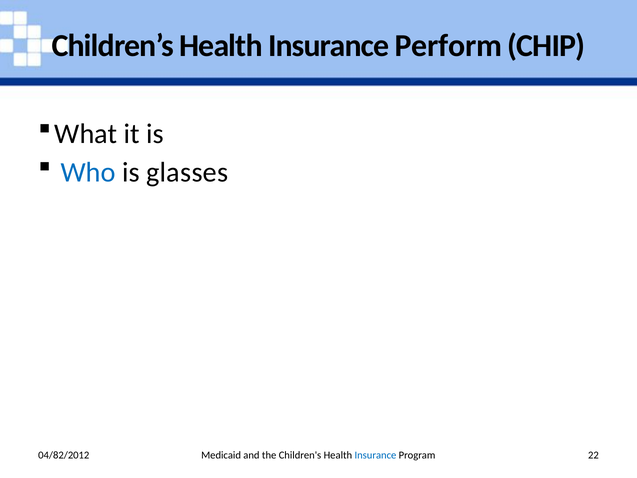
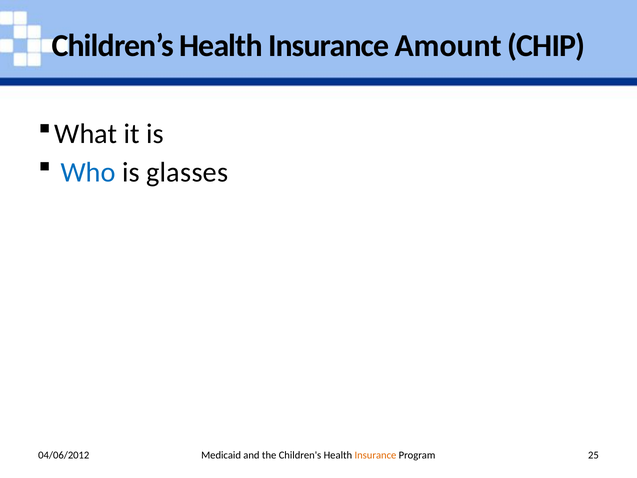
Perform: Perform -> Amount
04/82/2012: 04/82/2012 -> 04/06/2012
Insurance at (375, 455) colour: blue -> orange
22: 22 -> 25
